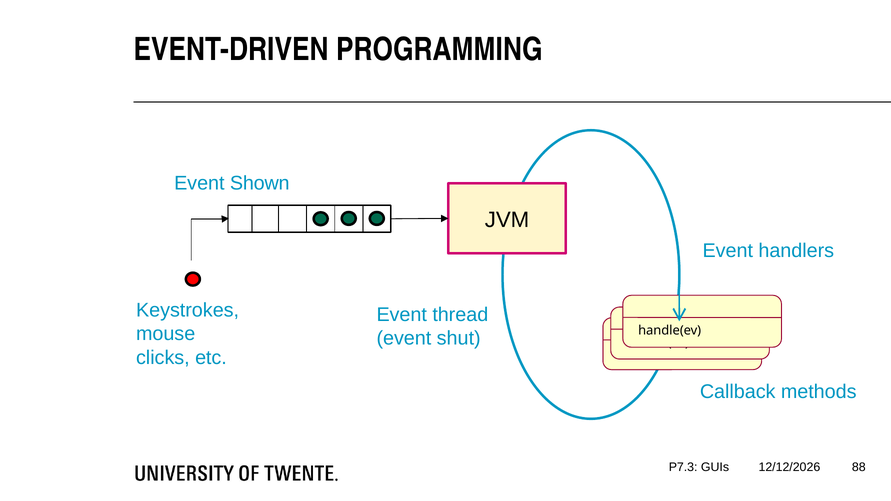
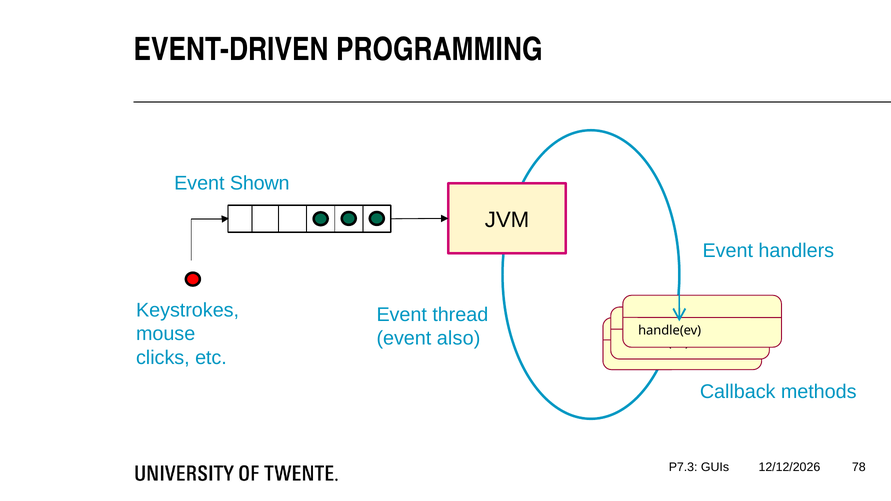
shut: shut -> also
88: 88 -> 78
